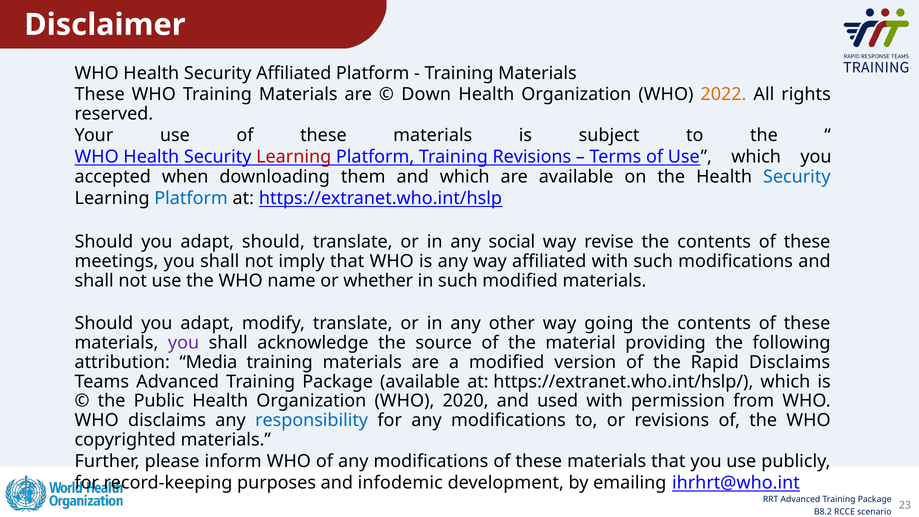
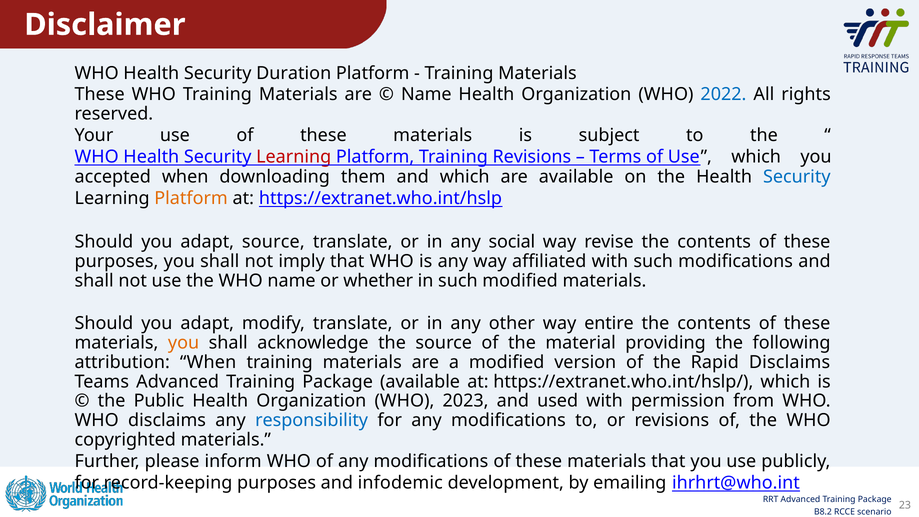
Security Affiliated: Affiliated -> Duration
Down at (426, 95): Down -> Name
2022 colour: orange -> blue
Platform at (191, 198) colour: blue -> orange
adapt should: should -> source
meetings at (117, 261): meetings -> purposes
going: going -> entire
you at (184, 343) colour: purple -> orange
attribution Media: Media -> When
2020: 2020 -> 2023
